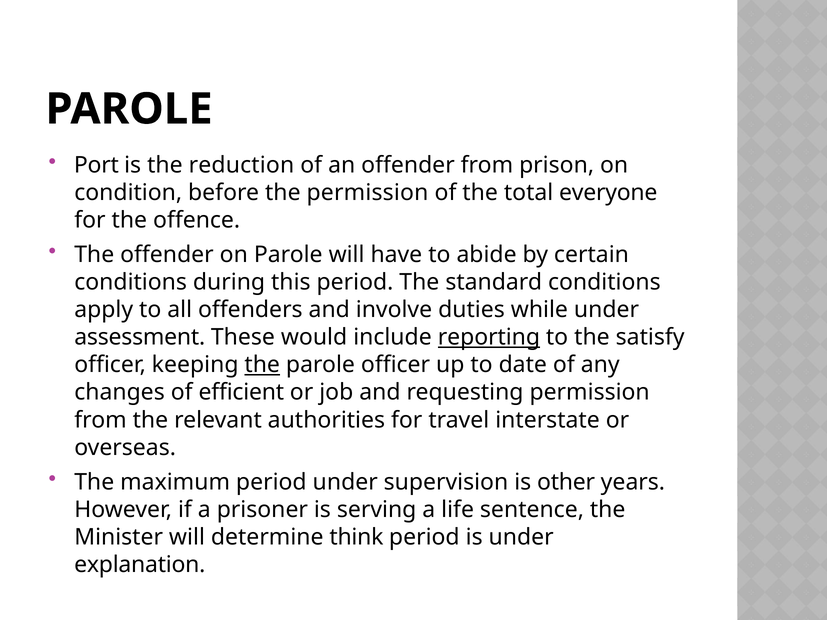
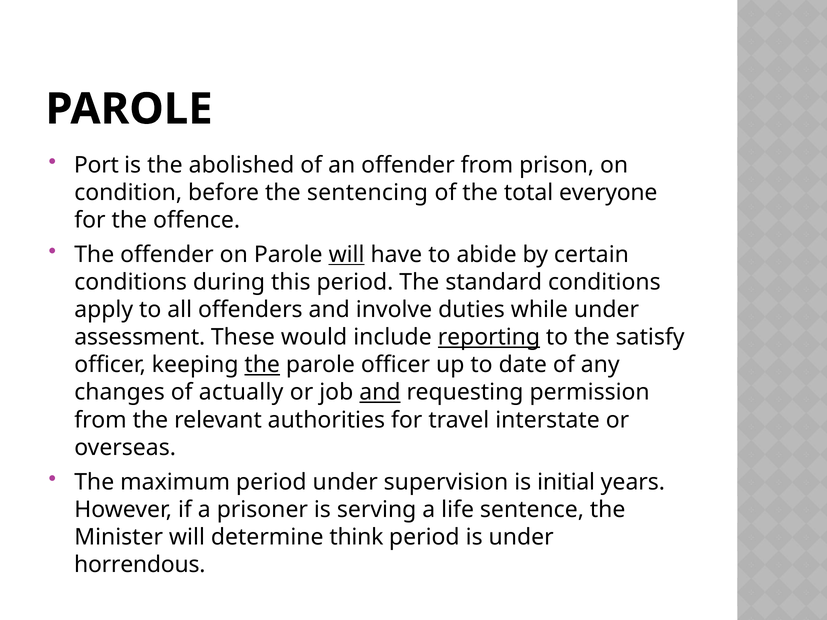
reduction: reduction -> abolished
the permission: permission -> sentencing
will at (347, 255) underline: none -> present
efficient: efficient -> actually
and at (380, 393) underline: none -> present
other: other -> initial
explanation: explanation -> horrendous
